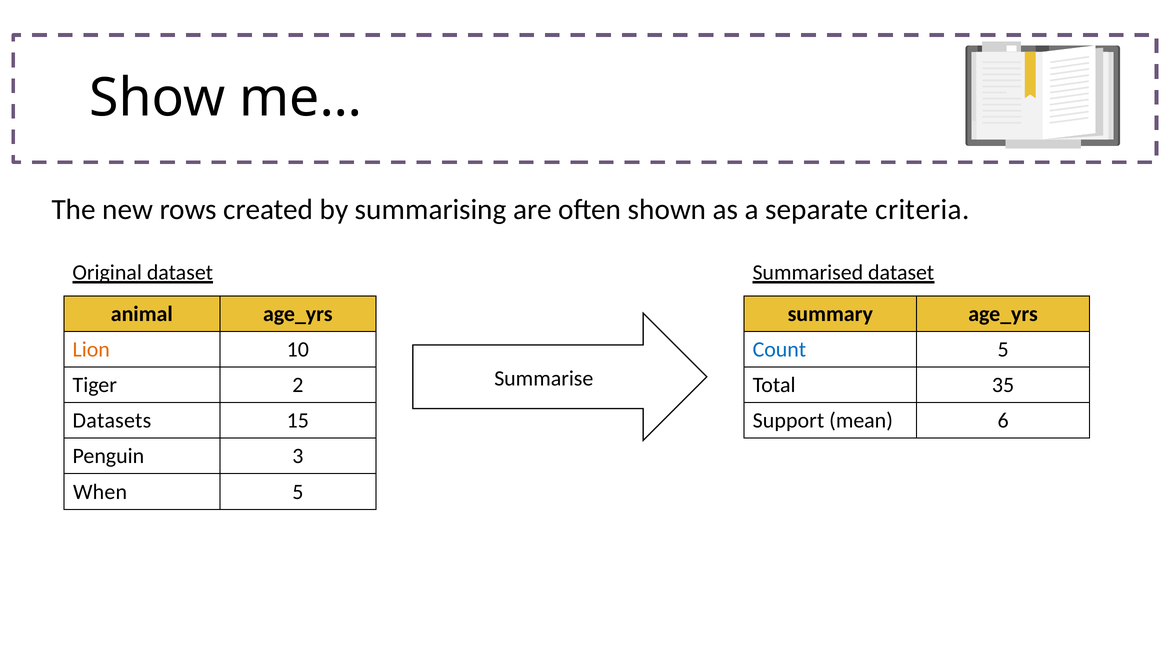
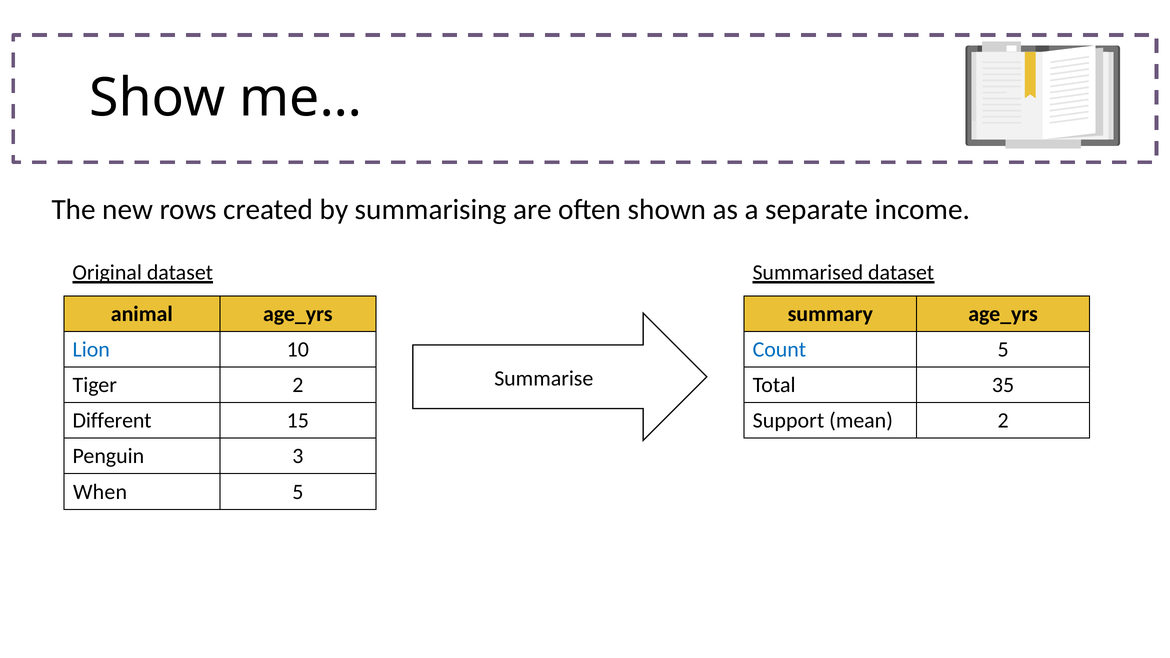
criteria: criteria -> income
Lion colour: orange -> blue
Datasets: Datasets -> Different
mean 6: 6 -> 2
